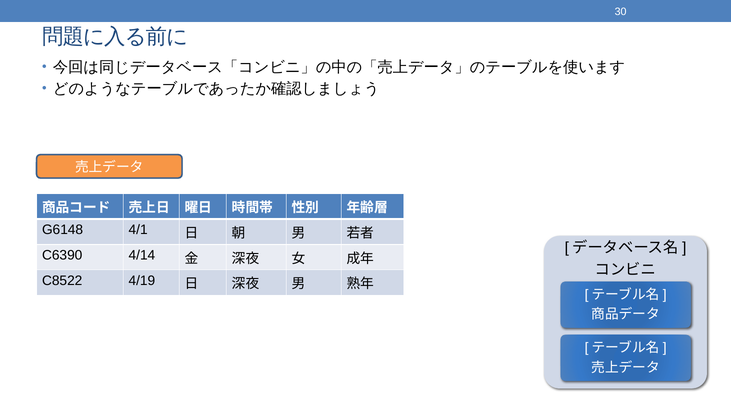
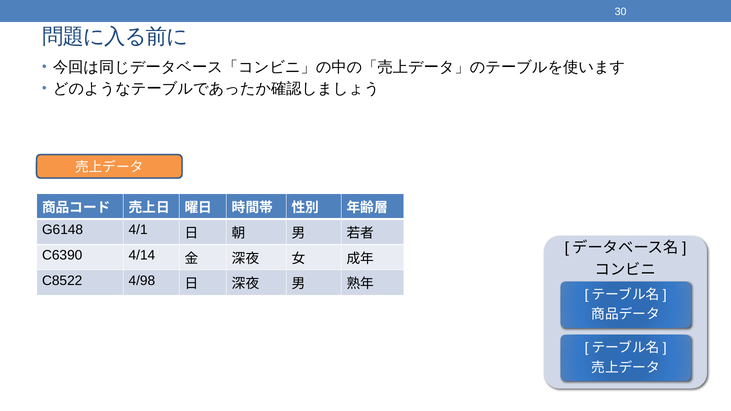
4/19: 4/19 -> 4/98
